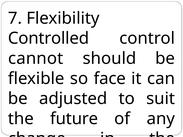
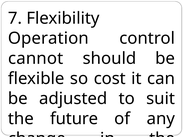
Controlled: Controlled -> Operation
face: face -> cost
